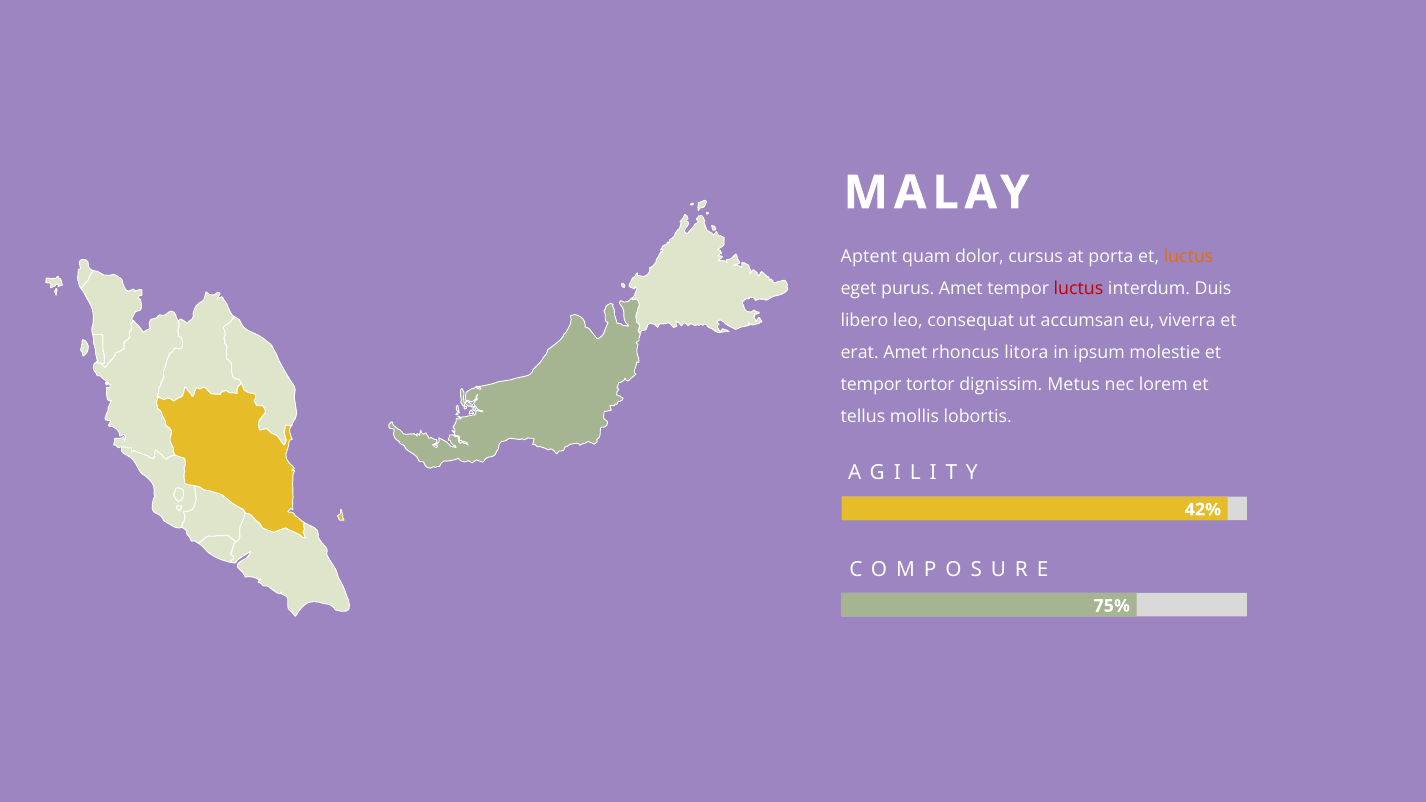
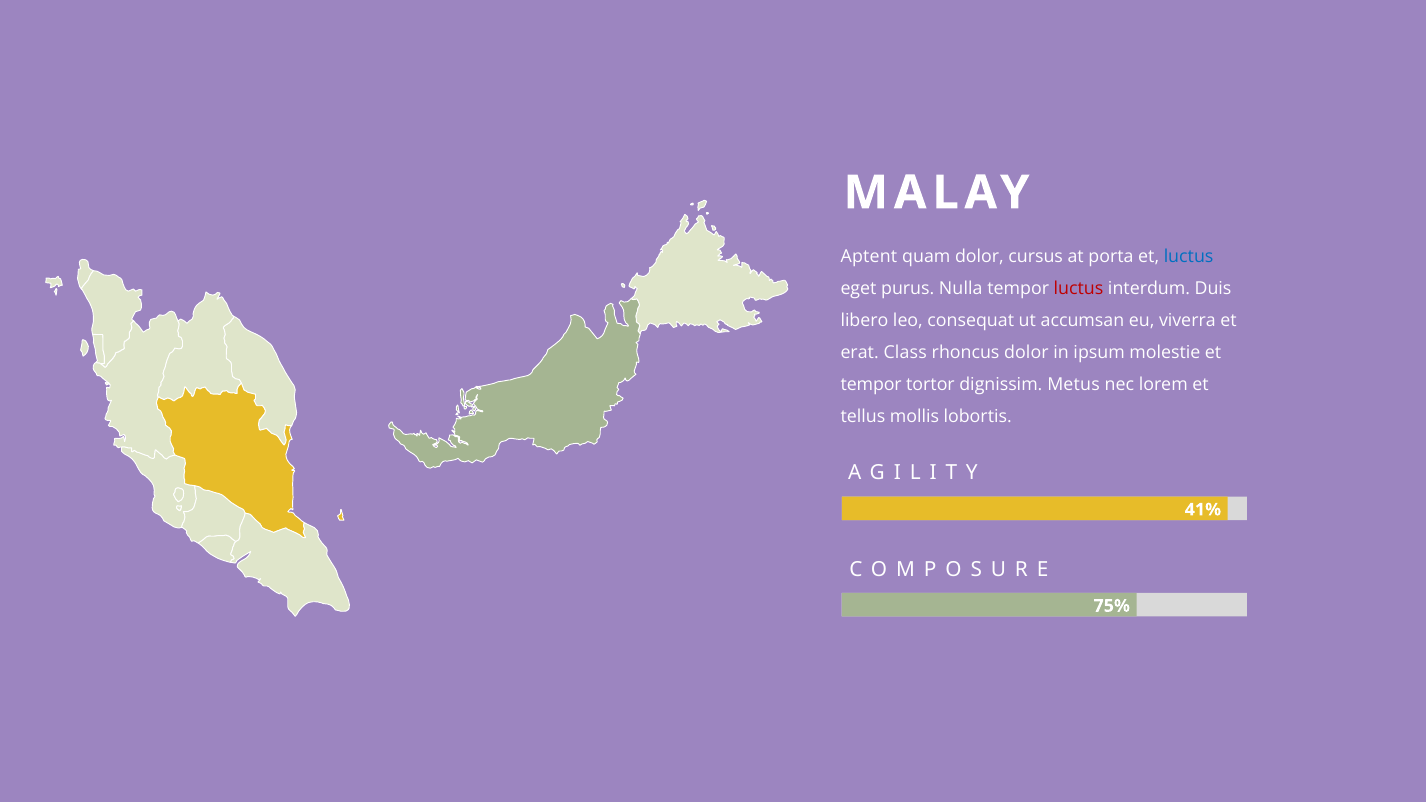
luctus at (1189, 256) colour: orange -> blue
purus Amet: Amet -> Nulla
erat Amet: Amet -> Class
rhoncus litora: litora -> dolor
42%: 42% -> 41%
